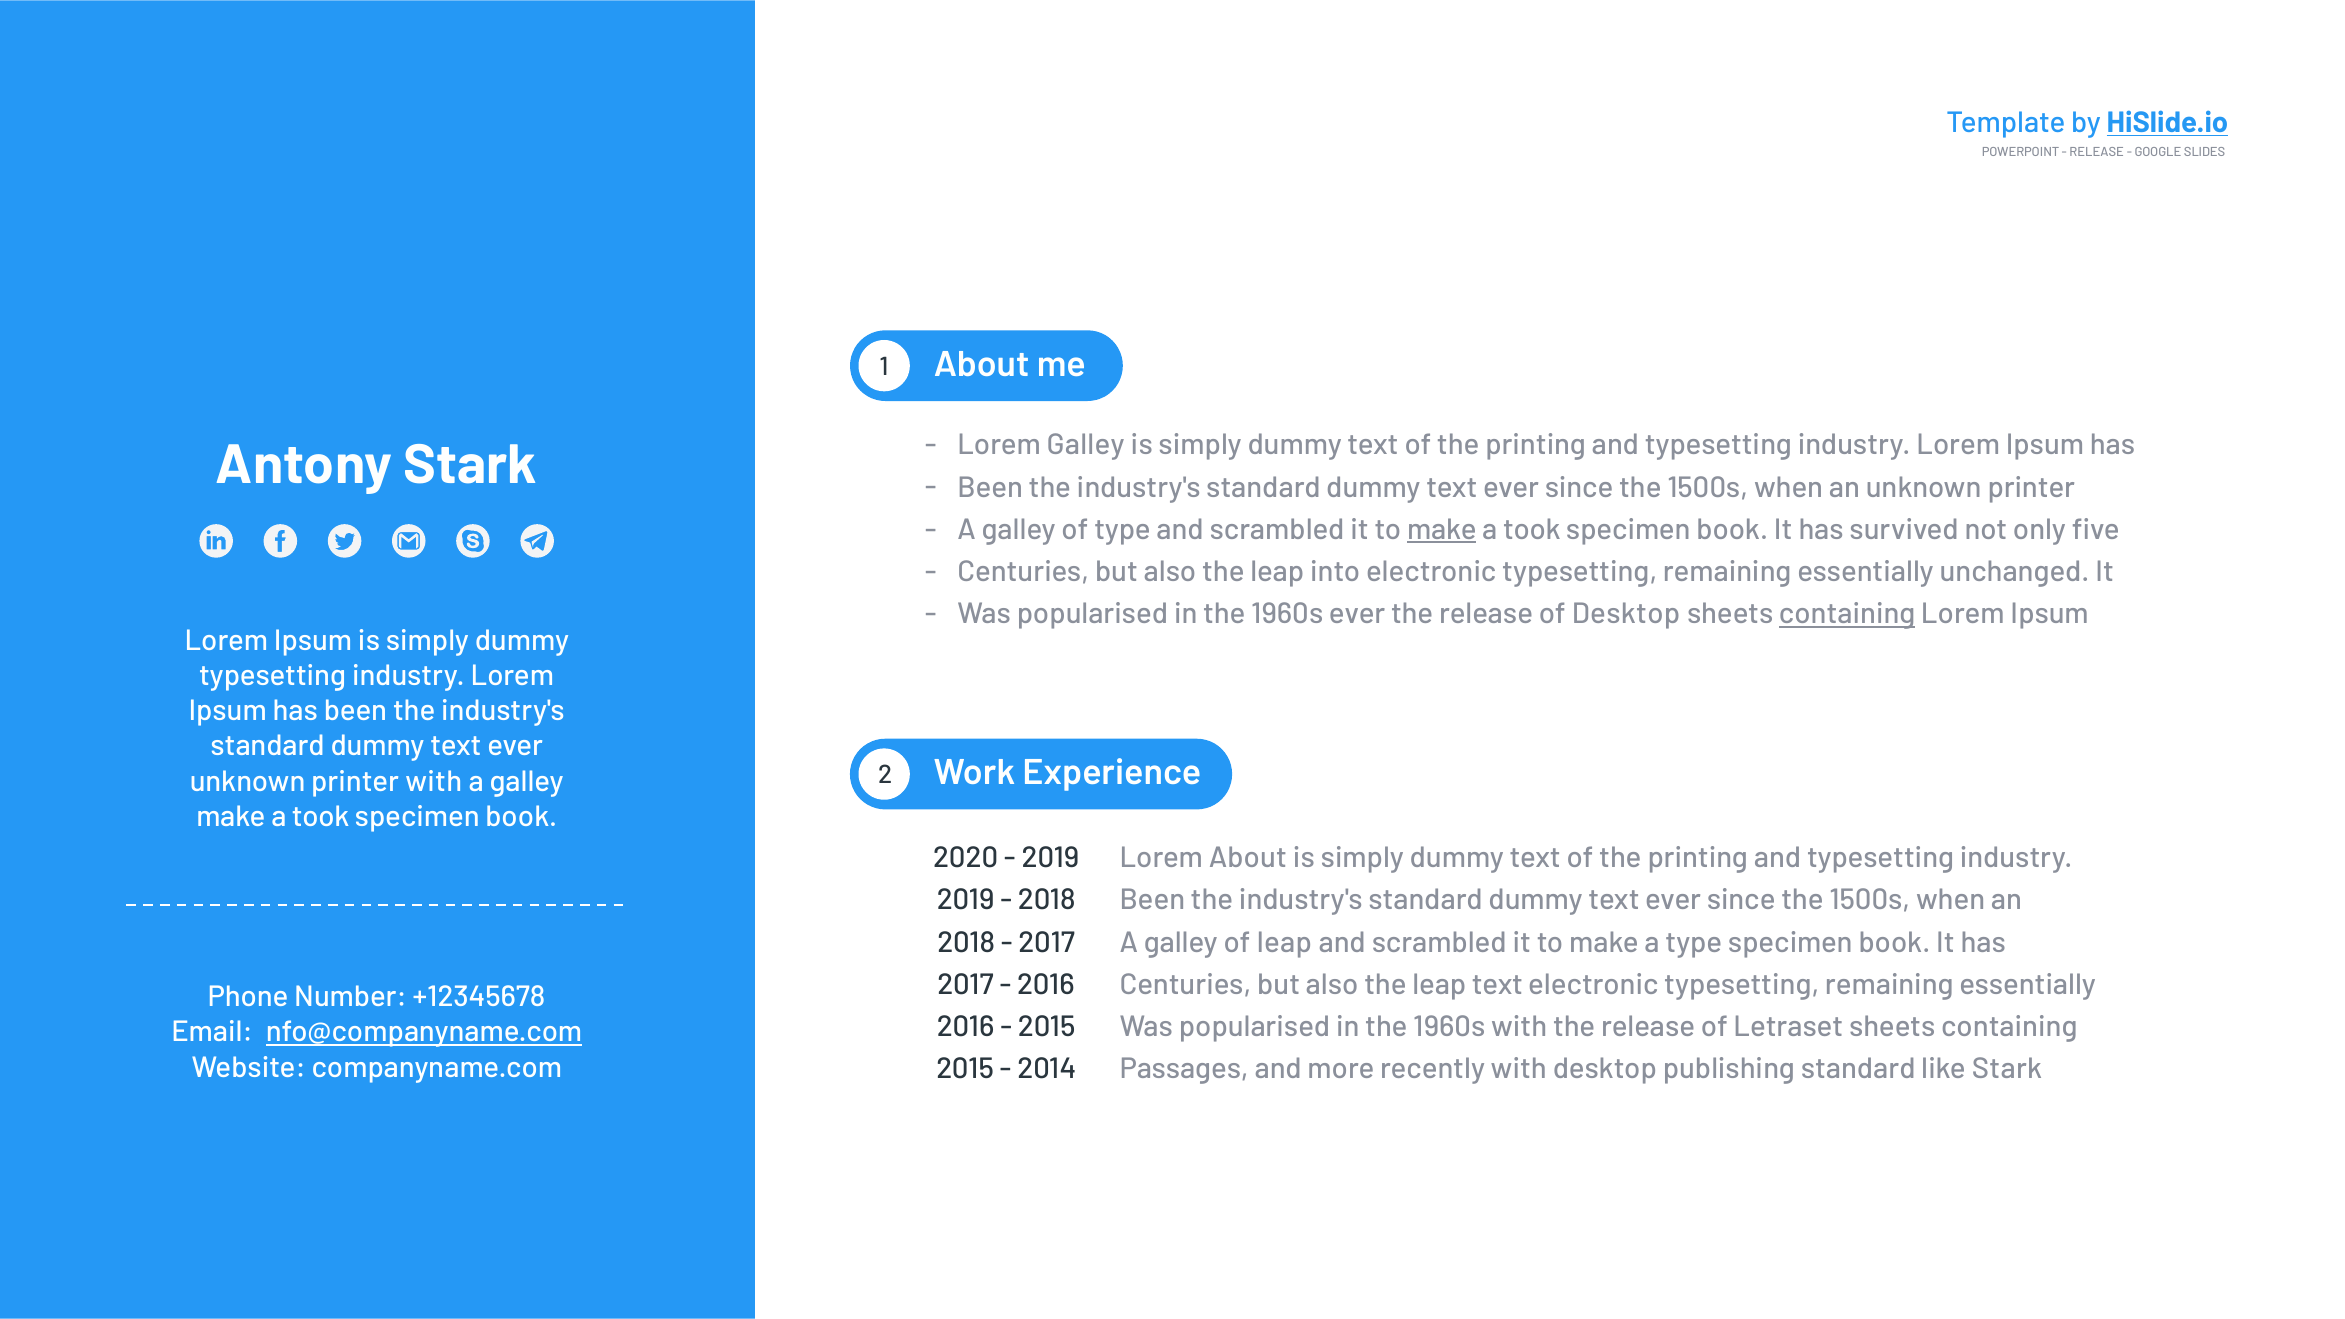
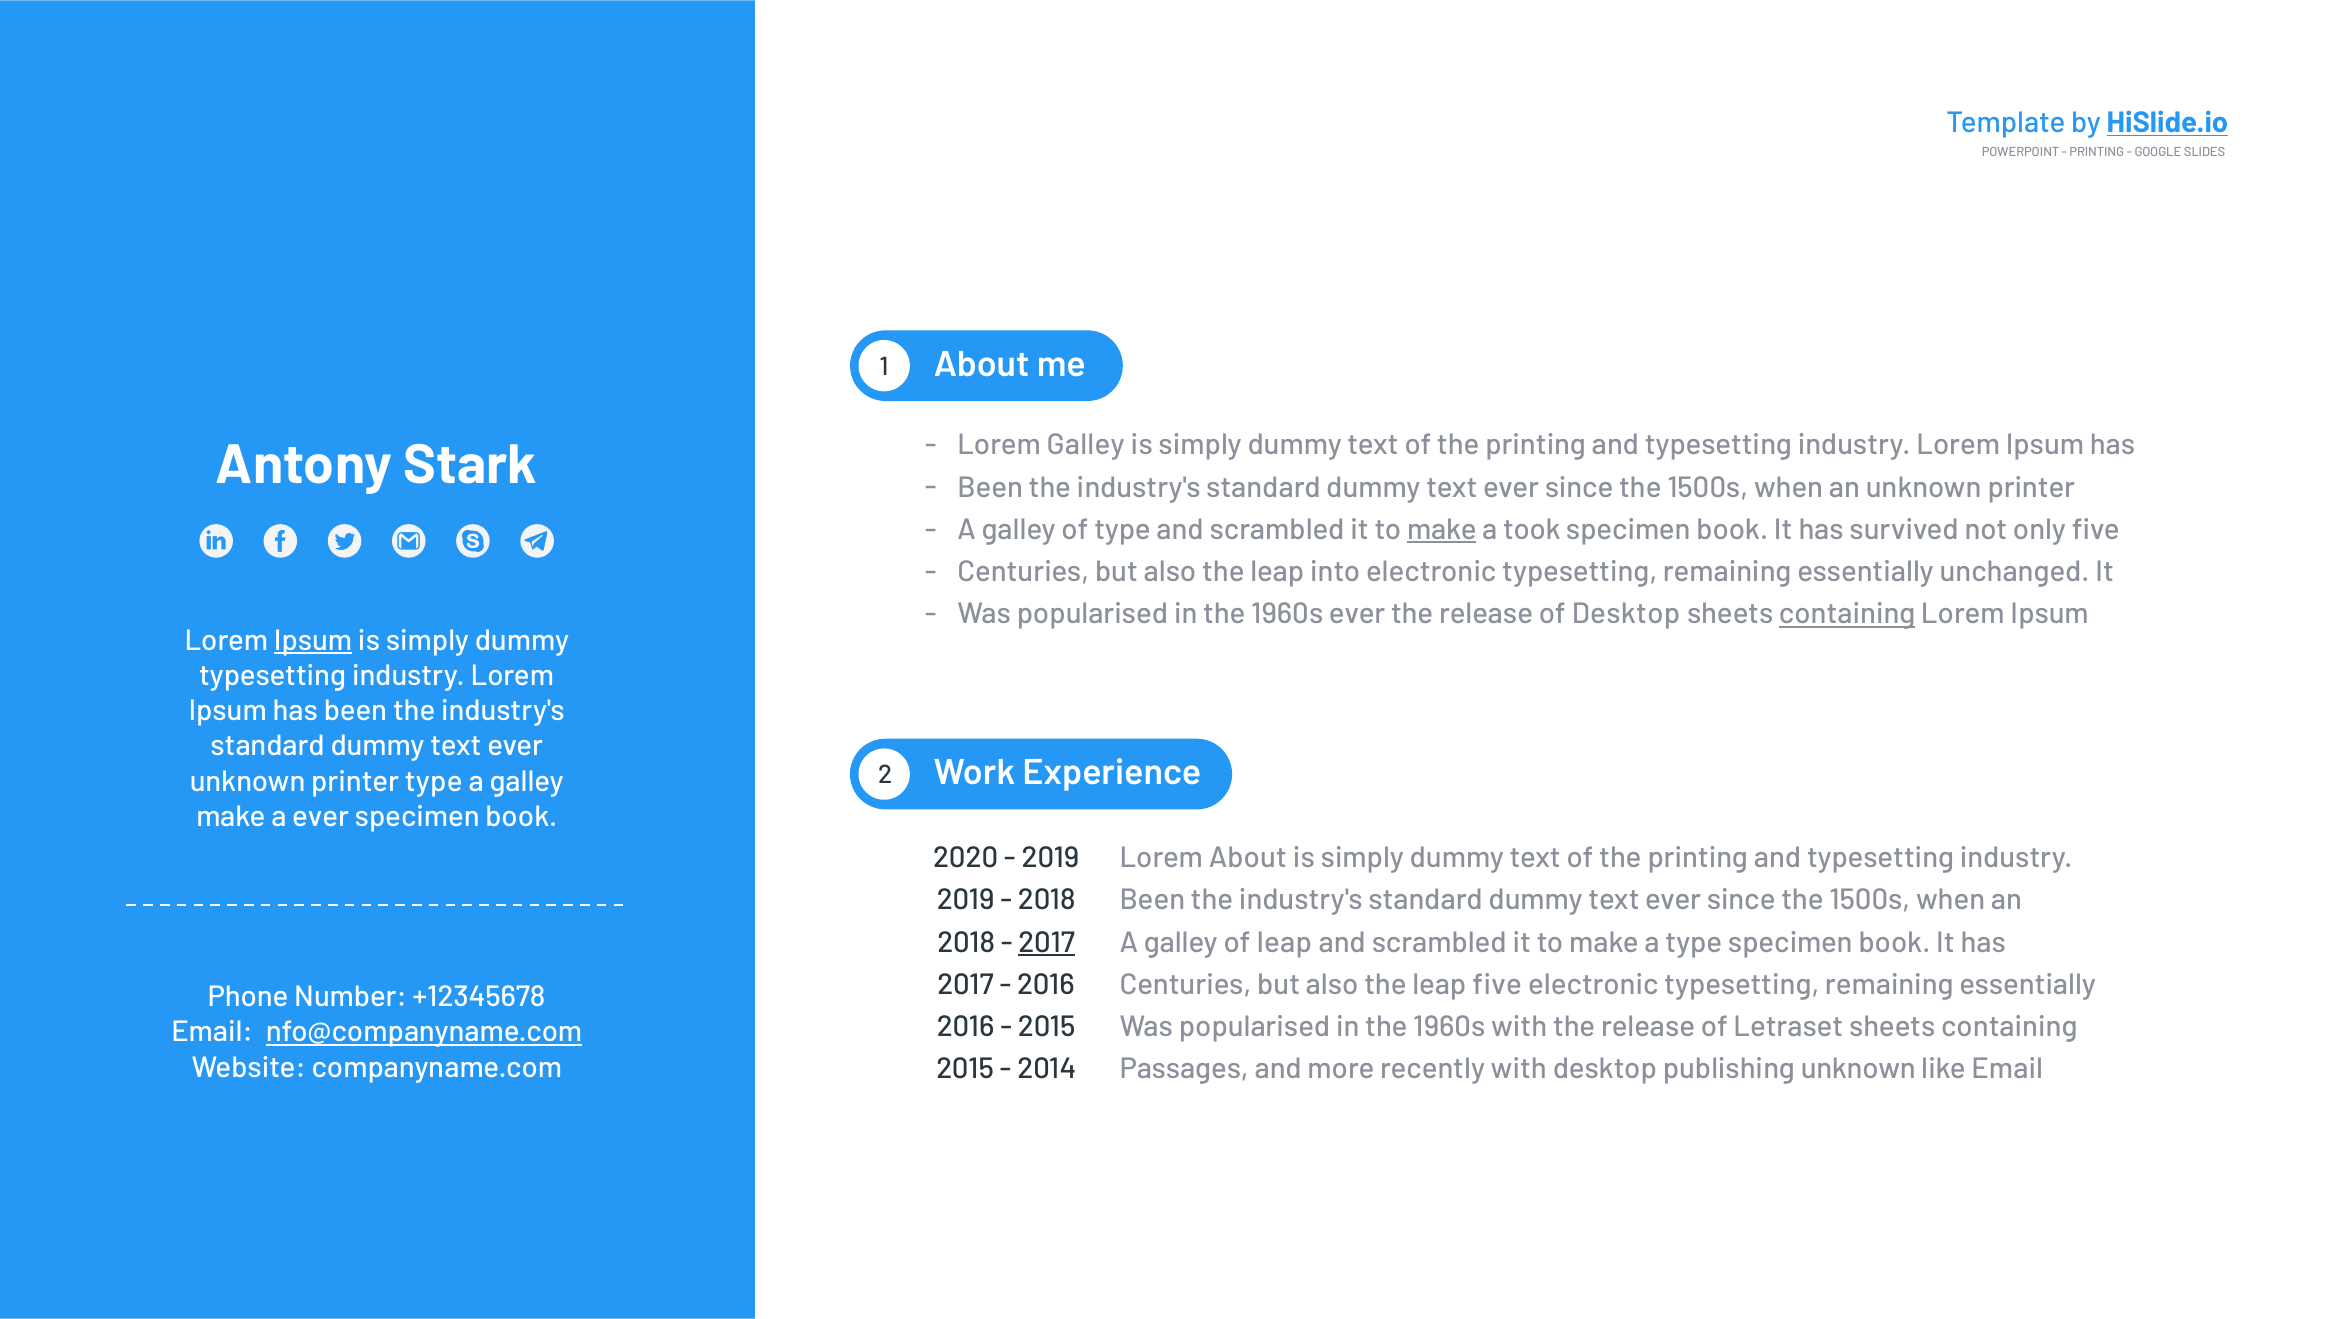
RELEASE at (2097, 152): RELEASE -> PRINTING
Ipsum at (313, 640) underline: none -> present
printer with: with -> type
took at (321, 817): took -> ever
2017 at (1047, 943) underline: none -> present
leap text: text -> five
publishing standard: standard -> unknown
like Stark: Stark -> Email
